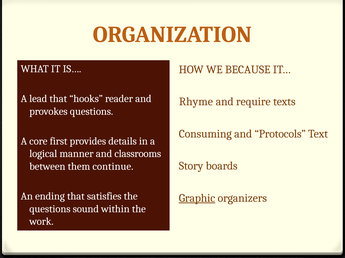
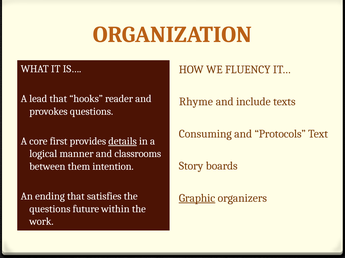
BECAUSE: BECAUSE -> FLUENCY
require: require -> include
details underline: none -> present
continue: continue -> intention
sound: sound -> future
